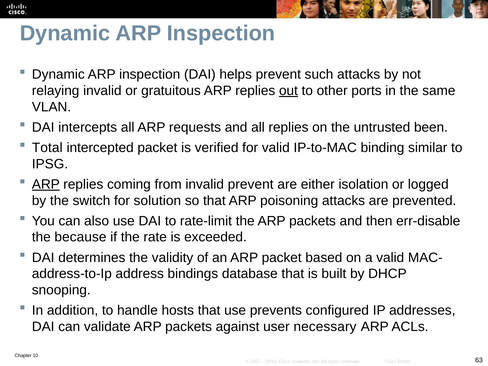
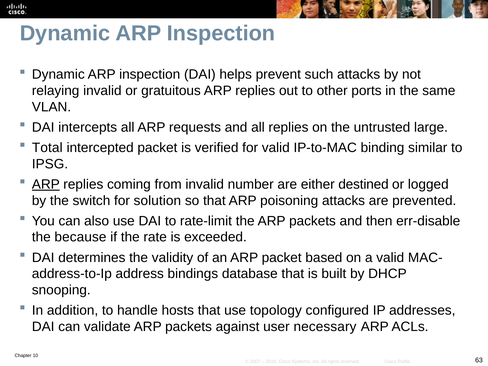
out underline: present -> none
been: been -> large
invalid prevent: prevent -> number
isolation: isolation -> destined
prevents: prevents -> topology
